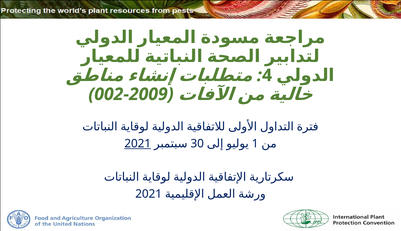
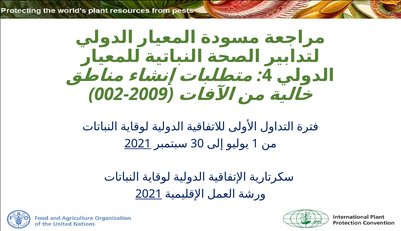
2021 at (149, 194) underline: none -> present
